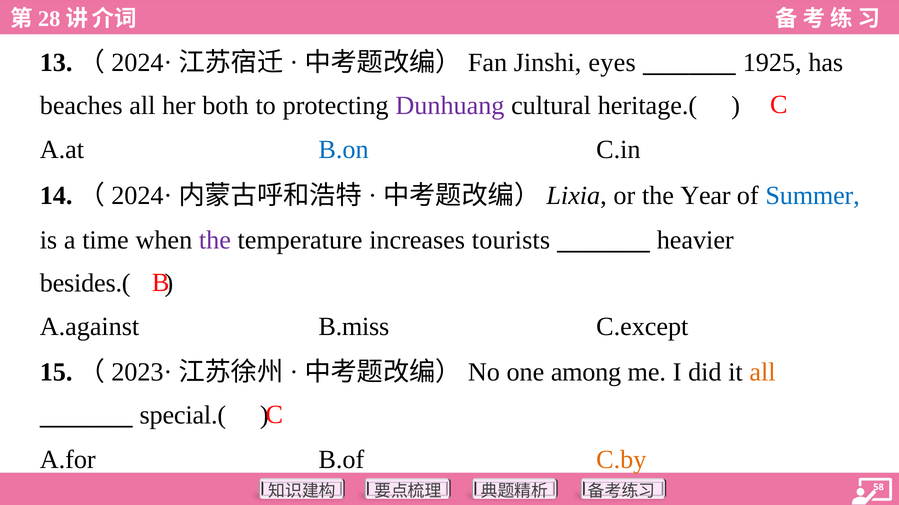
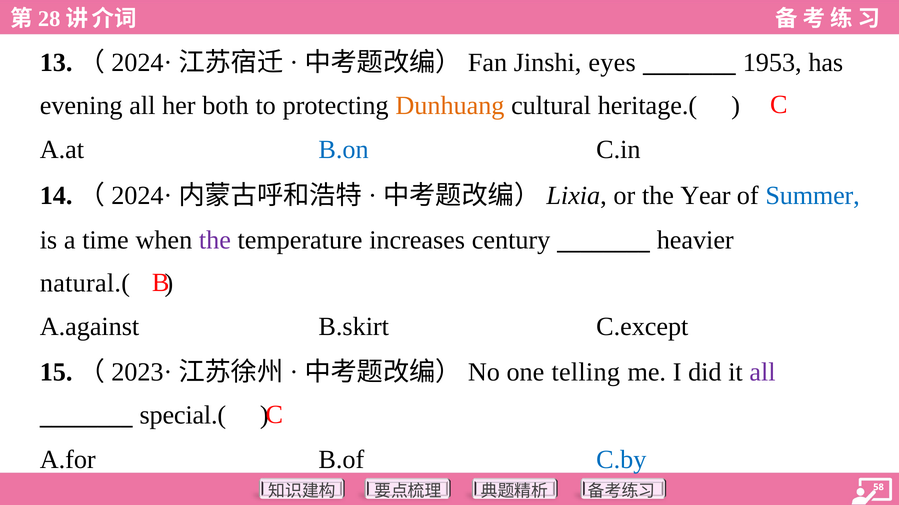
1925: 1925 -> 1953
beaches: beaches -> evening
Dunhuang colour: purple -> orange
tourists: tourists -> century
besides.(: besides.( -> natural.(
B.miss: B.miss -> B.skirt
among: among -> telling
all at (763, 373) colour: orange -> purple
C.by colour: orange -> blue
